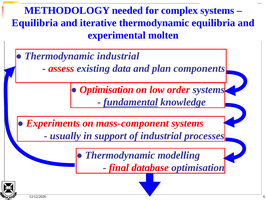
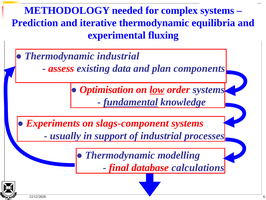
Equilibria at (35, 23): Equilibria -> Prediction
molten: molten -> fluxing
low underline: none -> present
mass-component: mass-component -> slags-component
optimisation at (198, 167): optimisation -> calculations
